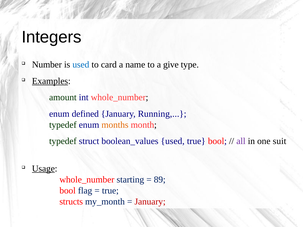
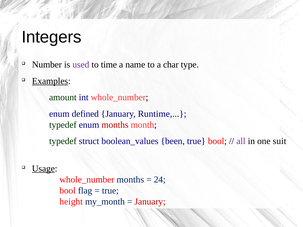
used at (81, 65) colour: blue -> purple
card: card -> time
give: give -> char
Running: Running -> Runtime
months at (115, 125) colour: orange -> red
boolean_values used: used -> been
whole_number starting: starting -> months
89: 89 -> 24
structs: structs -> height
